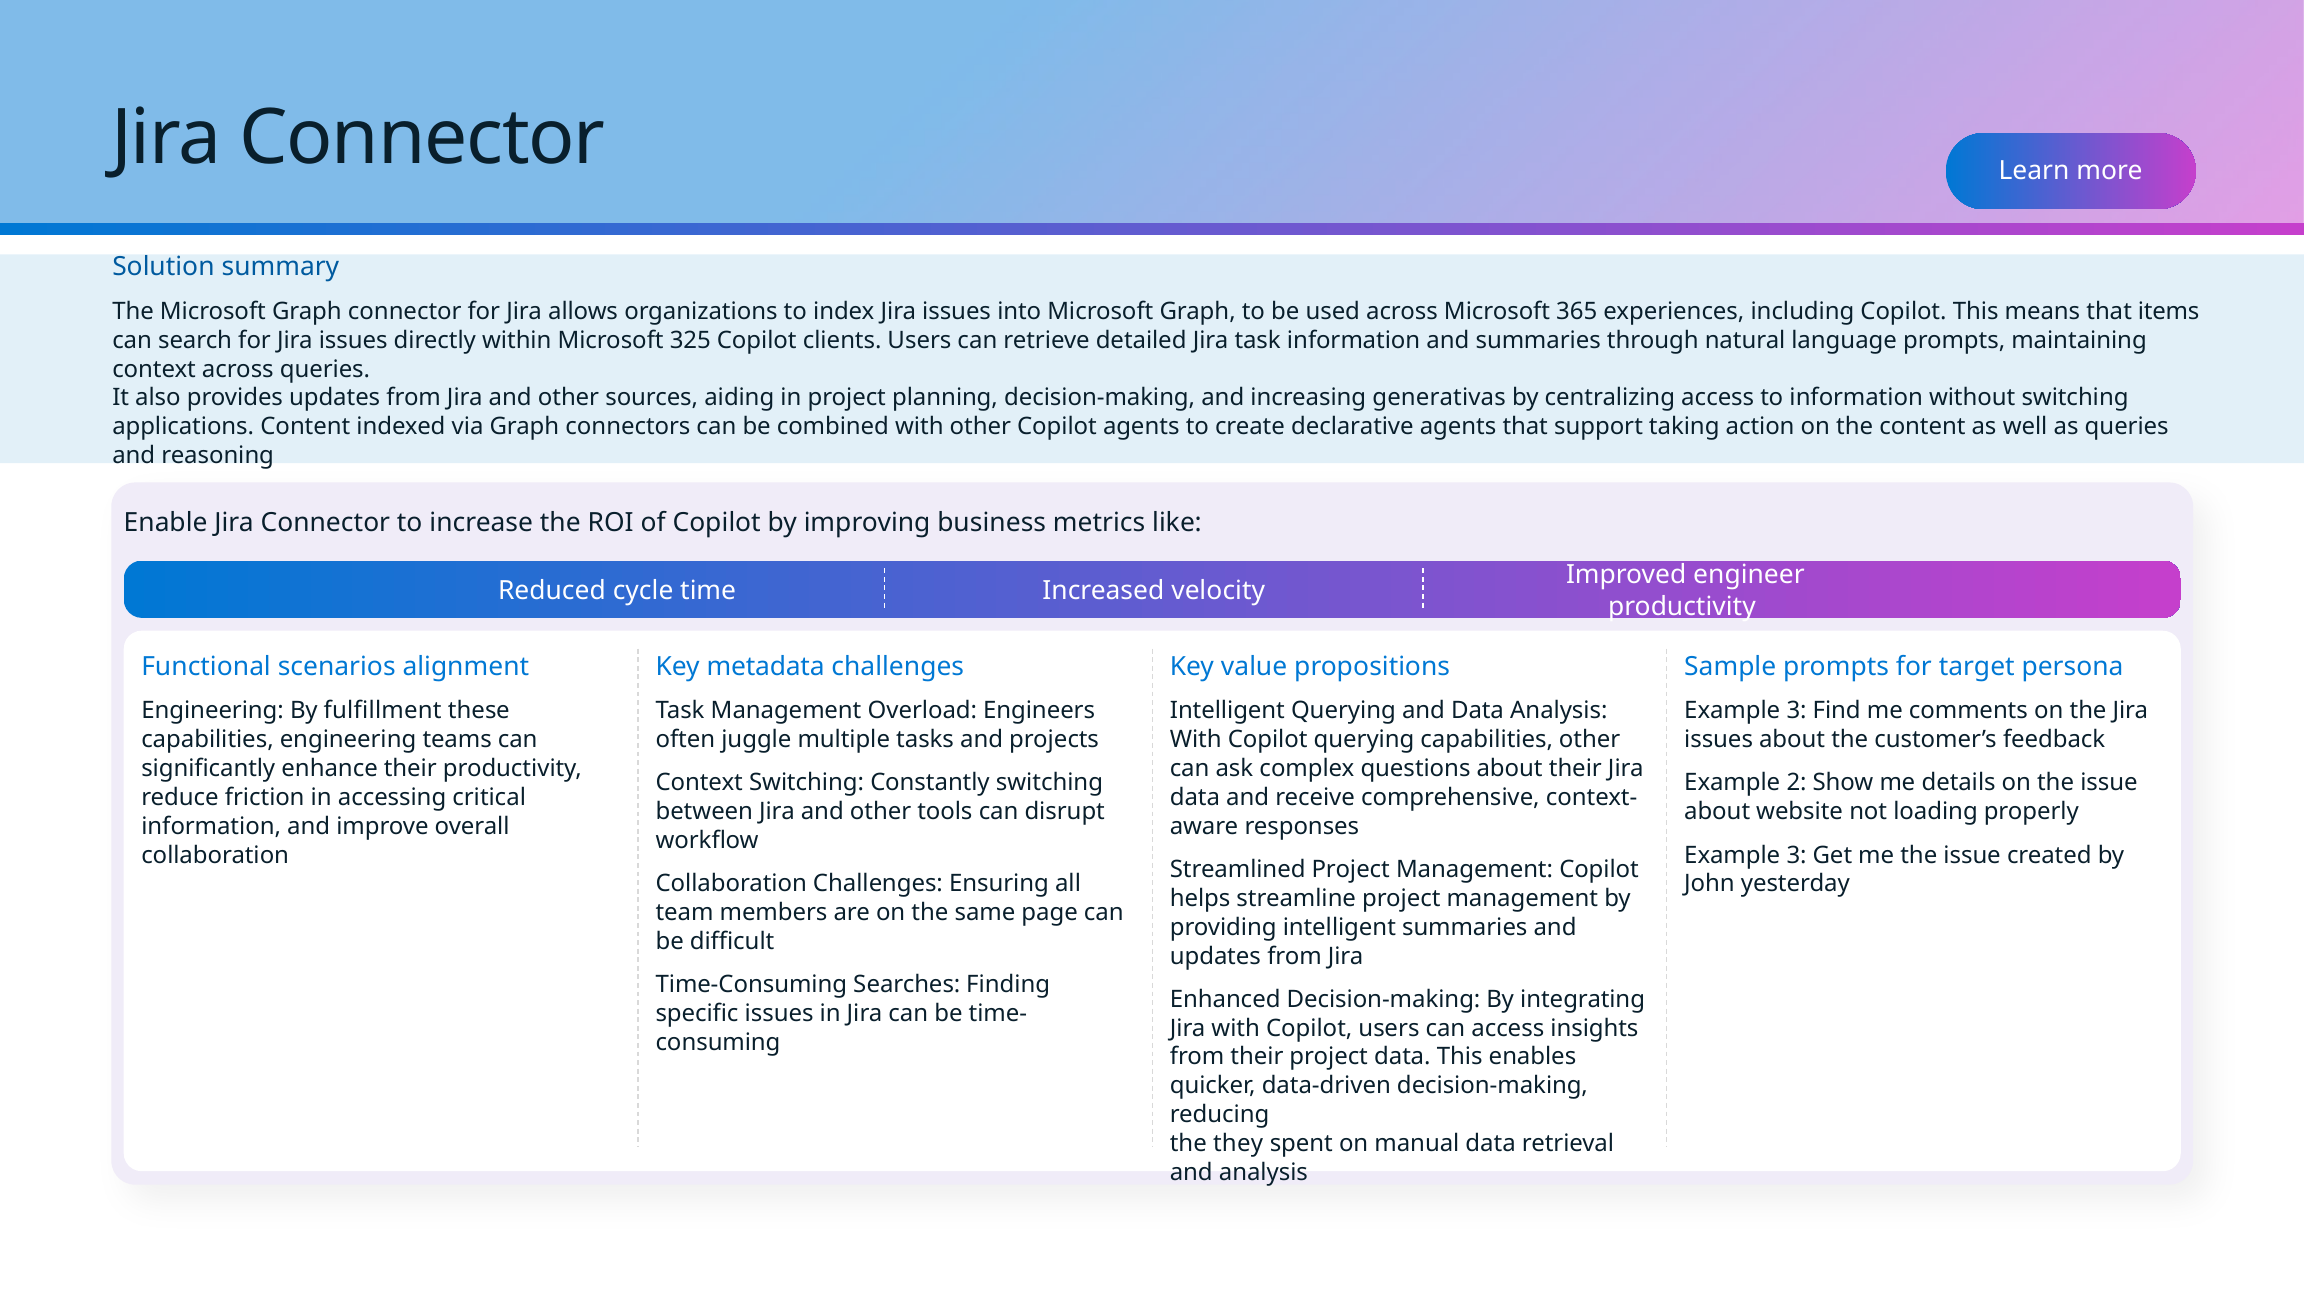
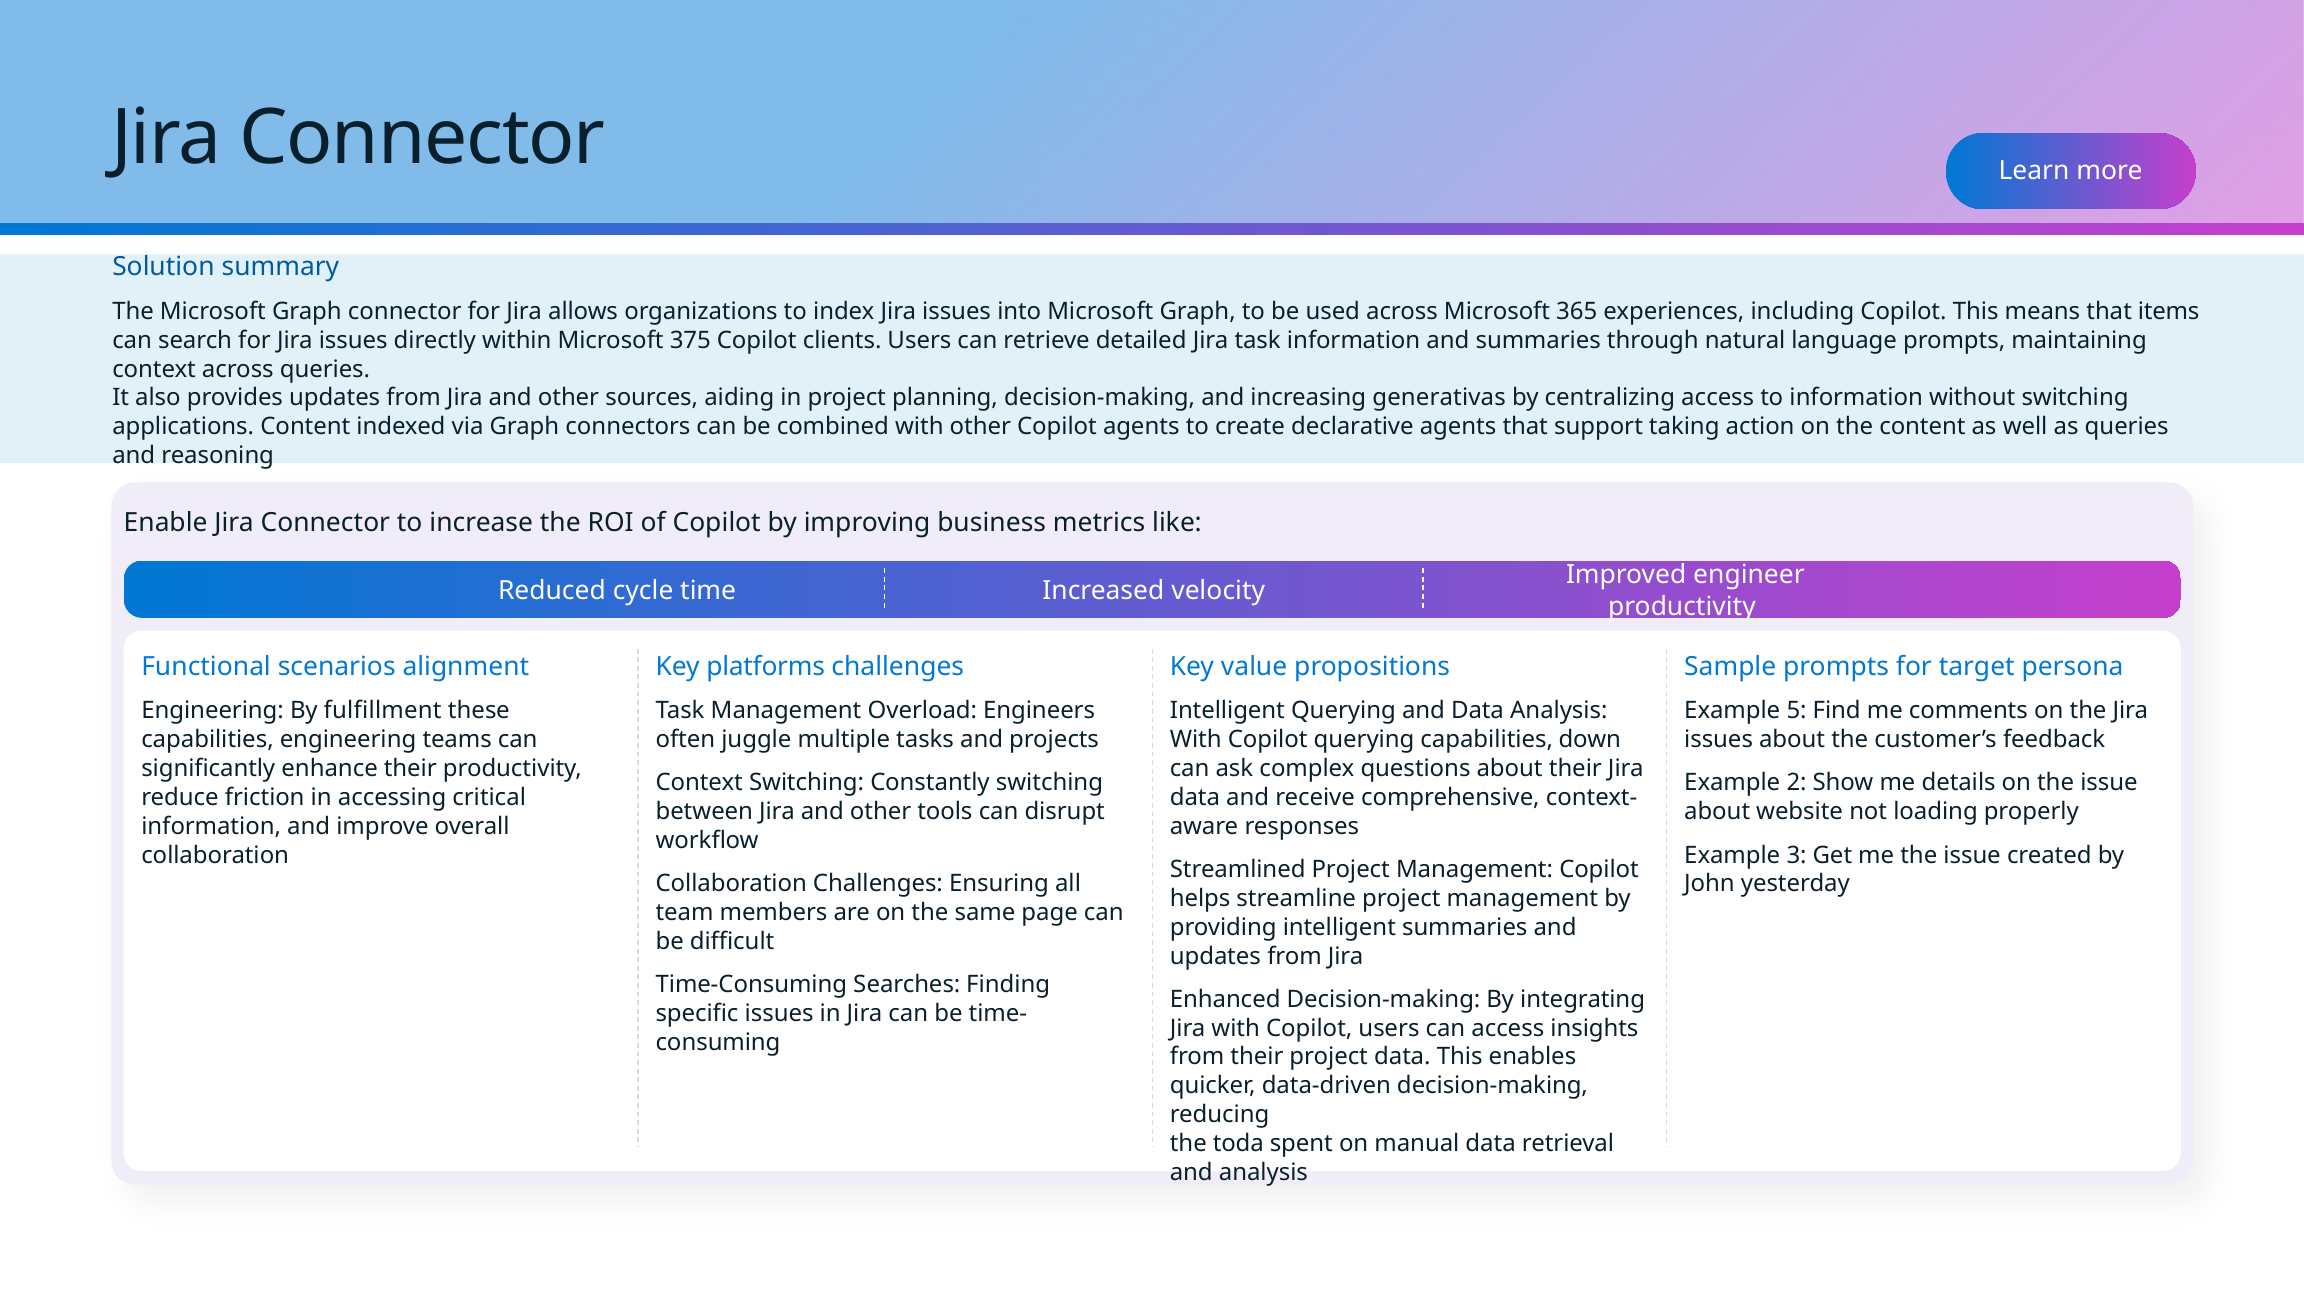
325: 325 -> 375
metadata: metadata -> platforms
3 at (1797, 711): 3 -> 5
capabilities other: other -> down
they: they -> toda
